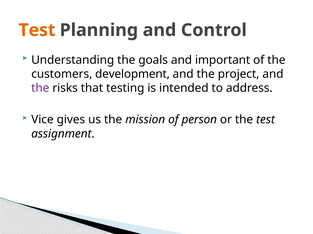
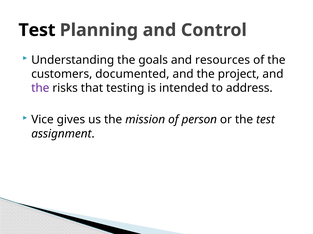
Test at (37, 30) colour: orange -> black
important: important -> resources
development: development -> documented
